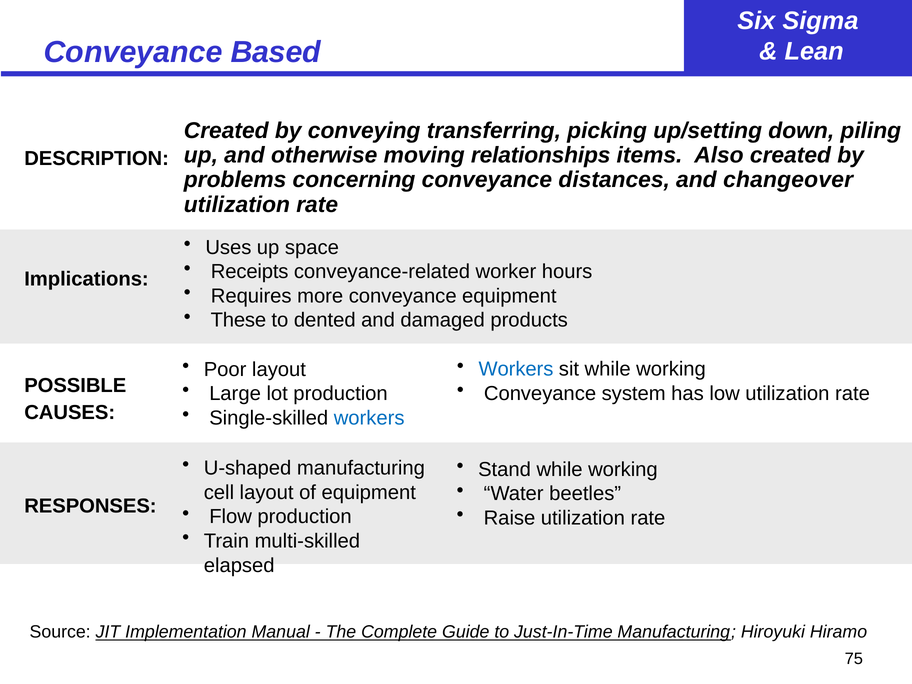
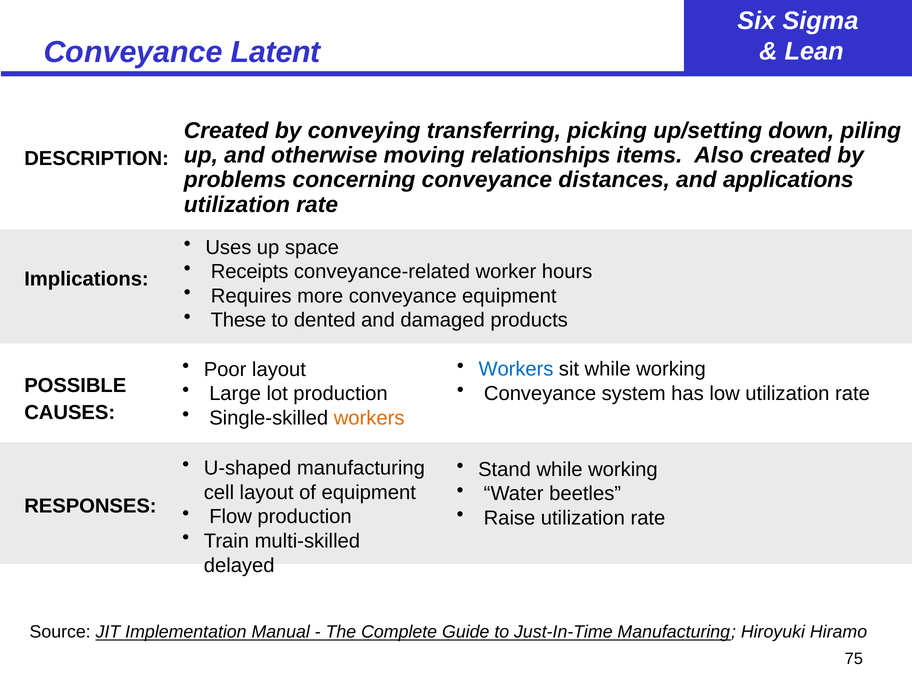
Based: Based -> Latent
changeover: changeover -> applications
workers at (369, 418) colour: blue -> orange
elapsed: elapsed -> delayed
